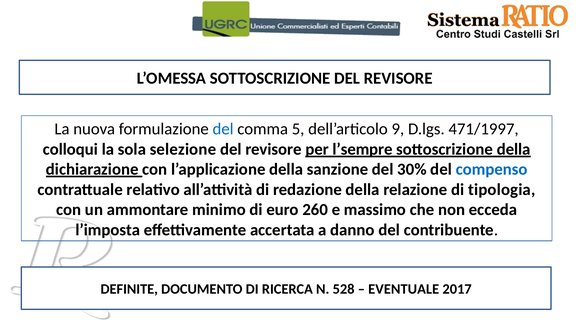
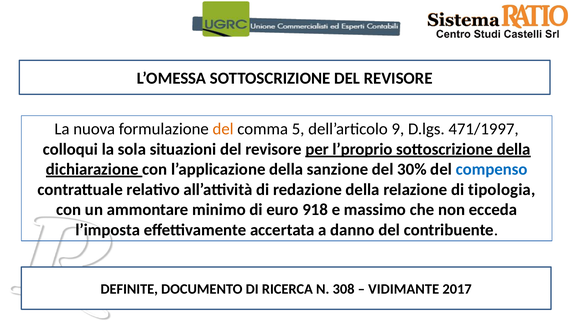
del at (223, 129) colour: blue -> orange
selezione: selezione -> situazioni
l’sempre: l’sempre -> l’proprio
260: 260 -> 918
528: 528 -> 308
EVENTUALE: EVENTUALE -> VIDIMANTE
